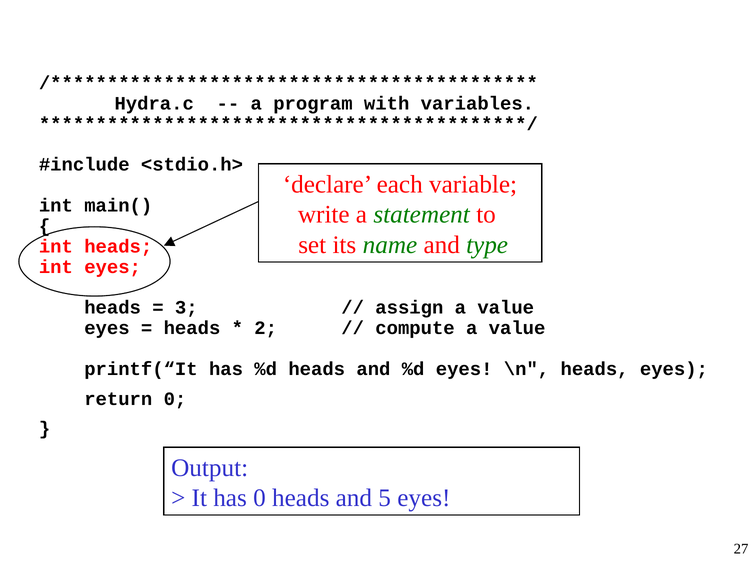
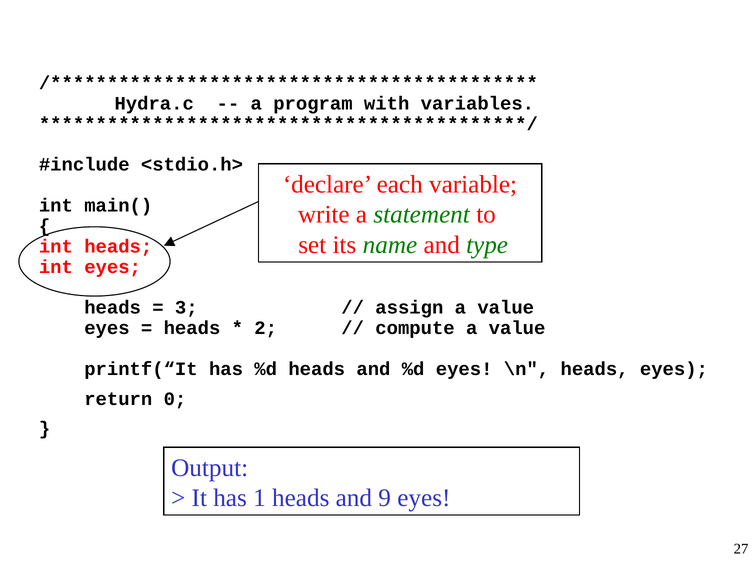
has 0: 0 -> 1
5: 5 -> 9
